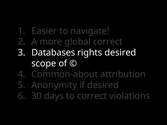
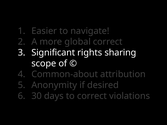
Databases: Databases -> Significant
rights desired: desired -> sharing
